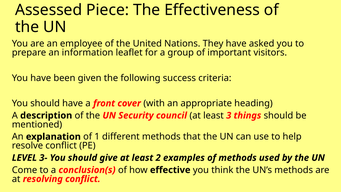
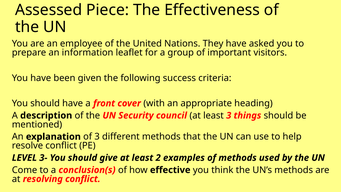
of 1: 1 -> 3
